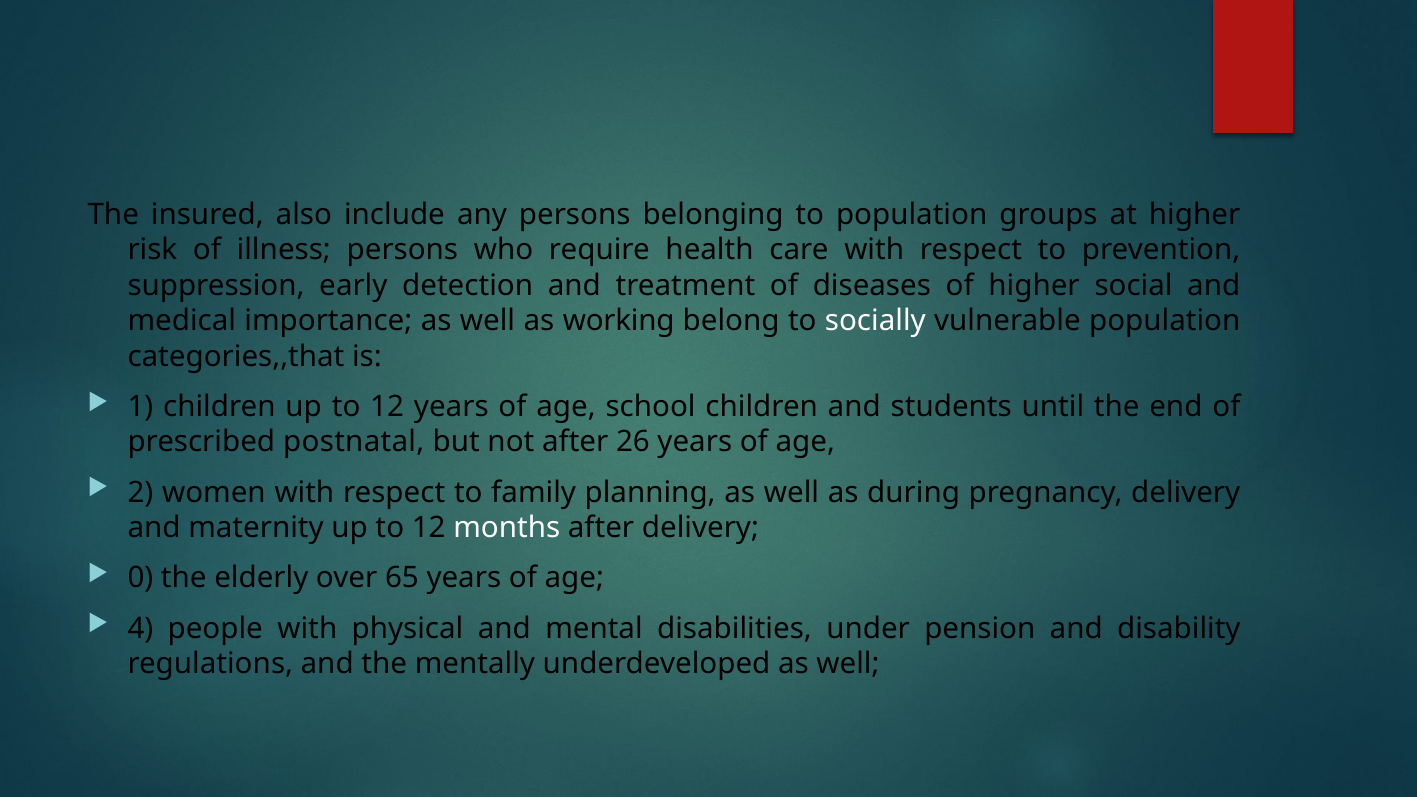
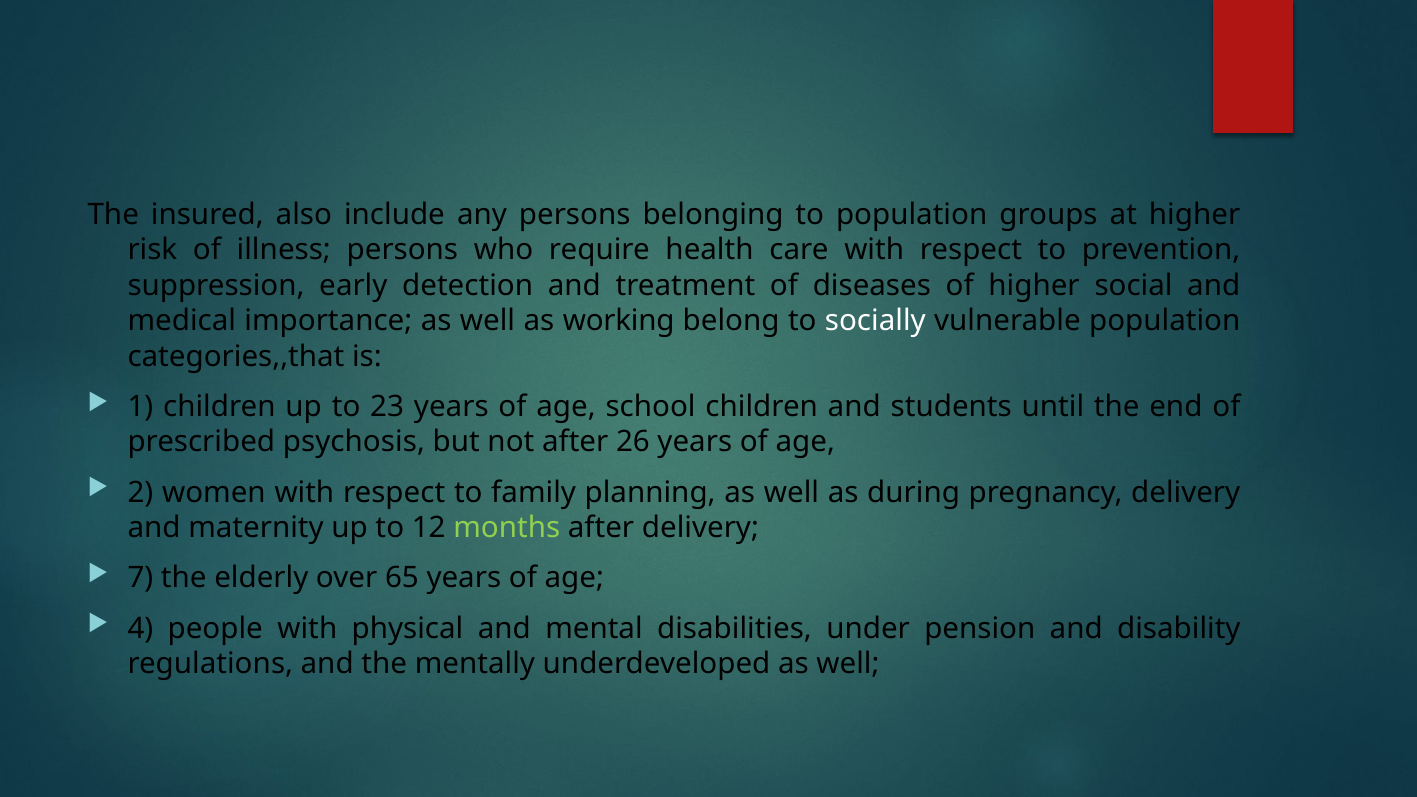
children up to 12: 12 -> 23
postnatal: postnatal -> psychosis
months colour: white -> light green
0: 0 -> 7
